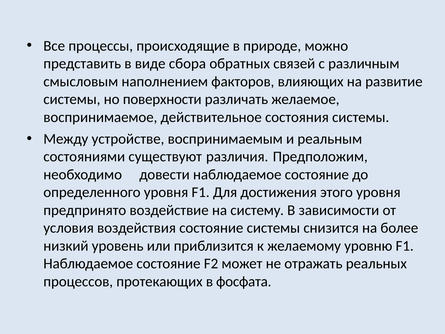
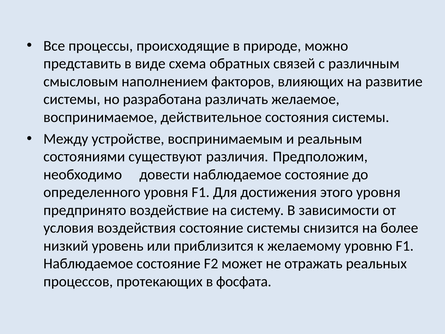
сбора: сбора -> схема
поверхности: поверхности -> разработана
